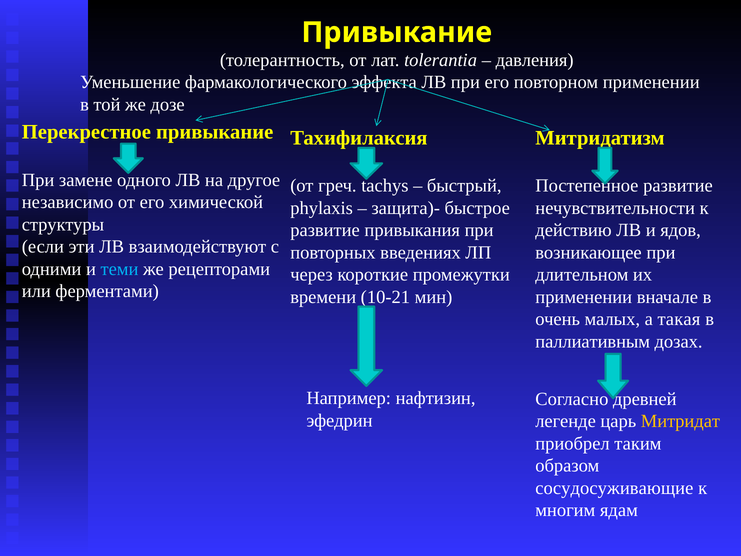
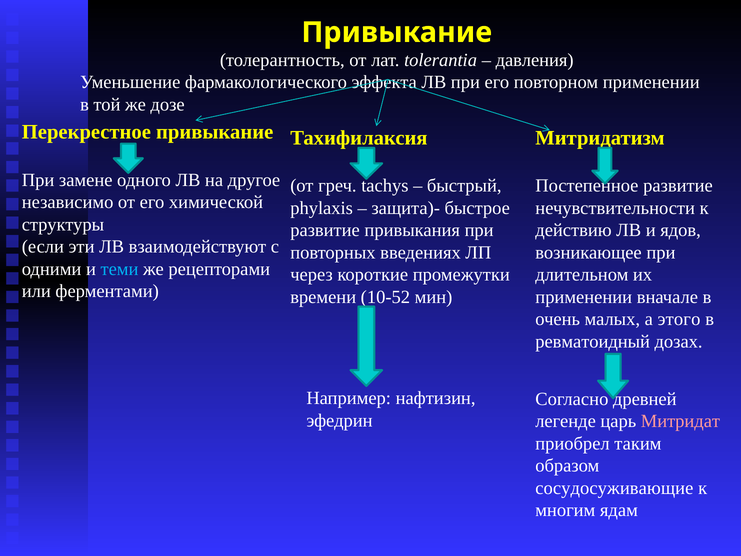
10-21: 10-21 -> 10-52
такая: такая -> этого
паллиативным: паллиативным -> ревматоидный
Митридат colour: yellow -> pink
